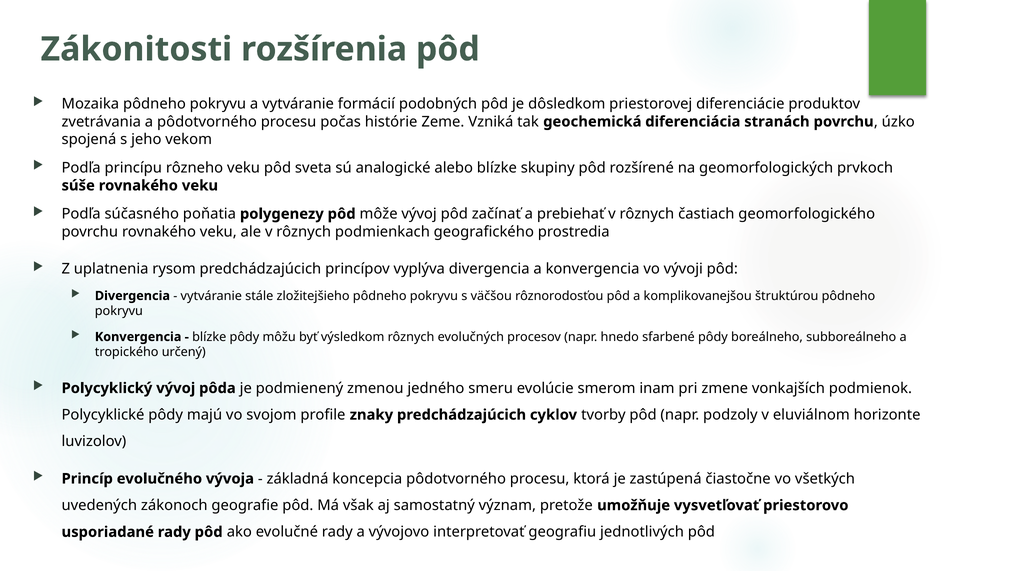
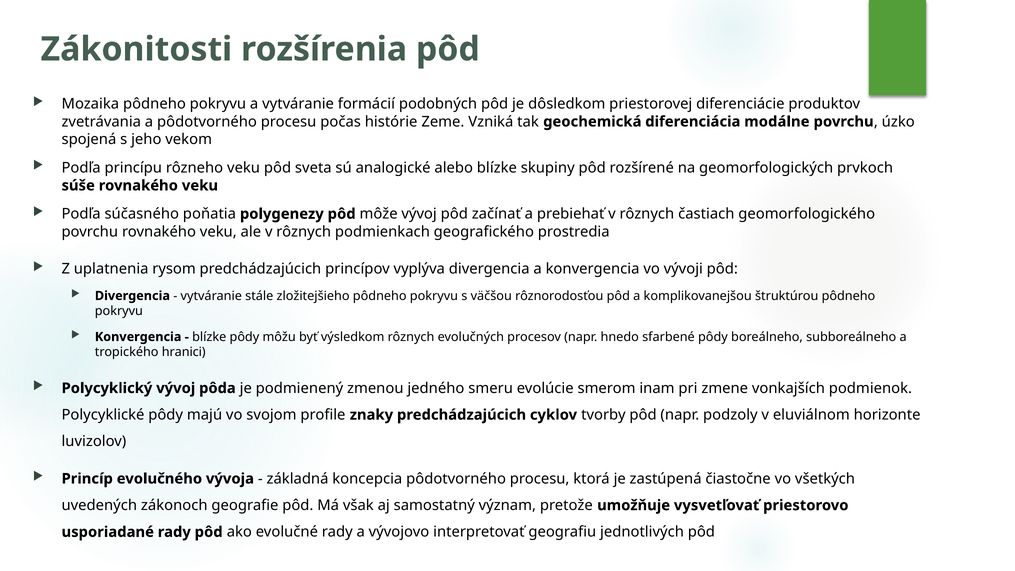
stranách: stranách -> modálne
určený: určený -> hranici
